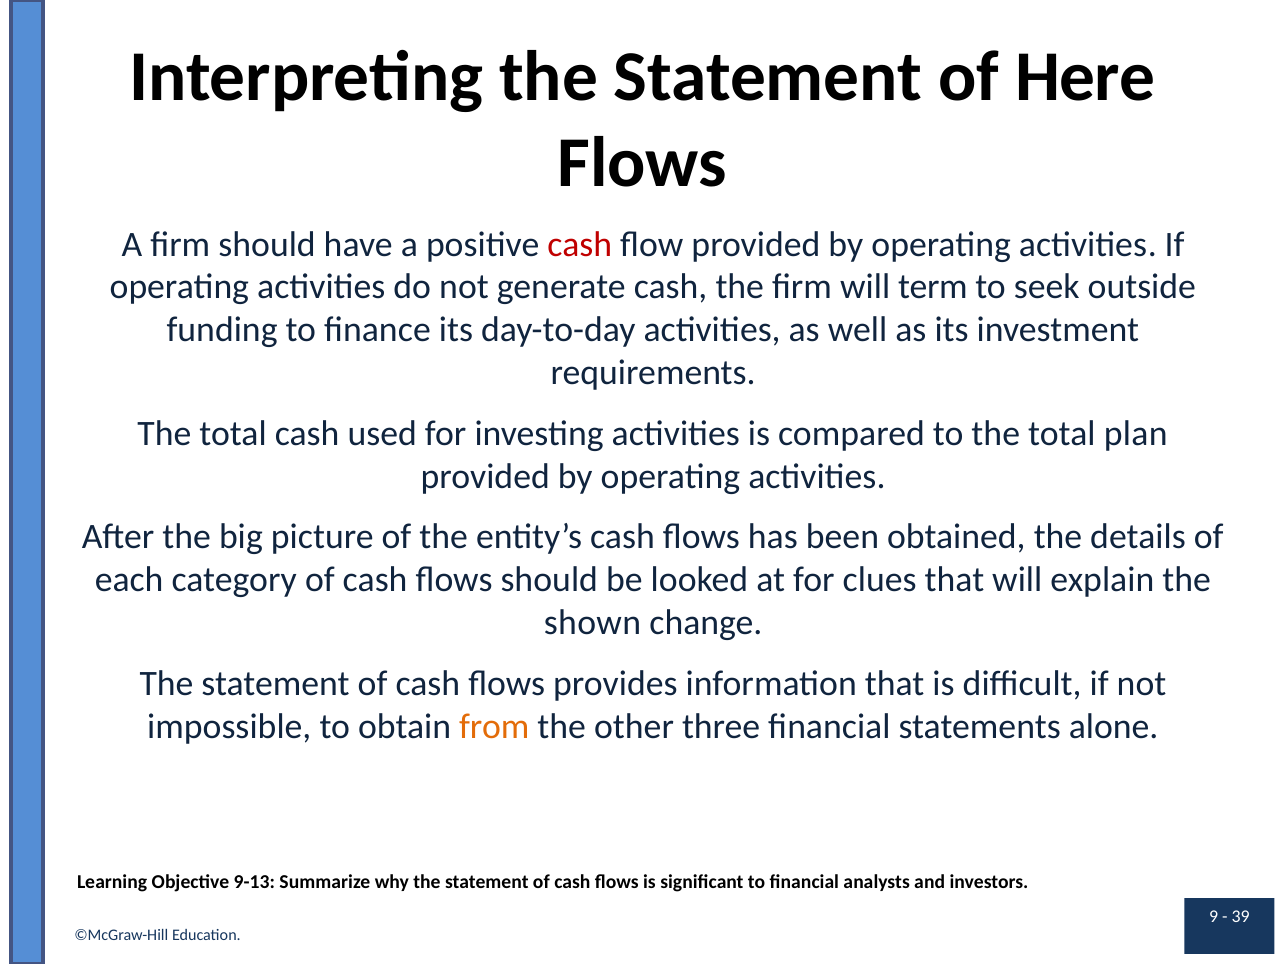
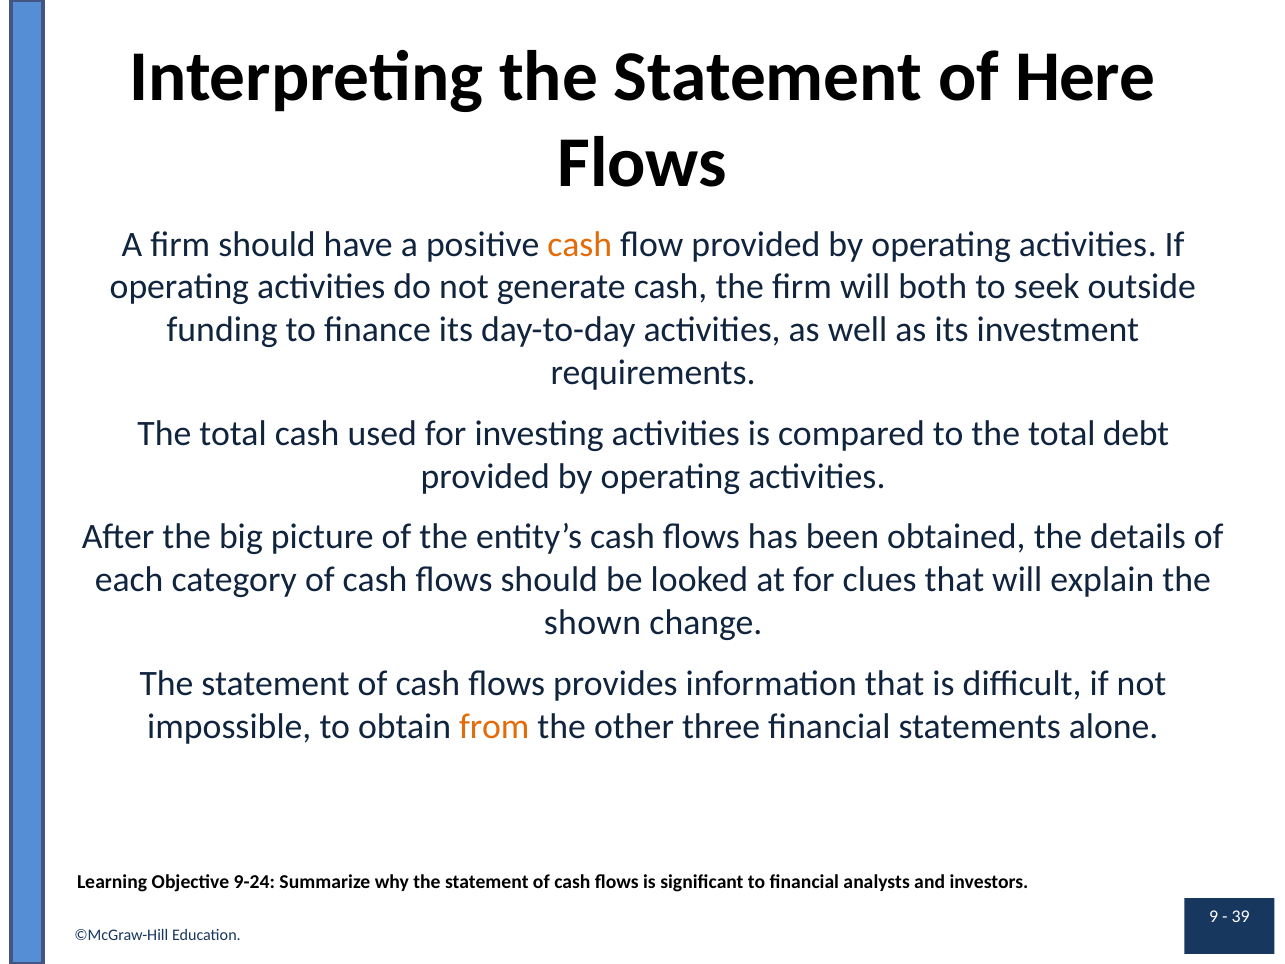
cash at (580, 244) colour: red -> orange
term: term -> both
plan: plan -> debt
9-13: 9-13 -> 9-24
